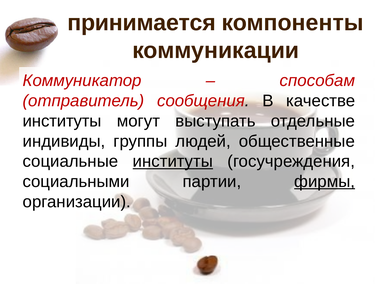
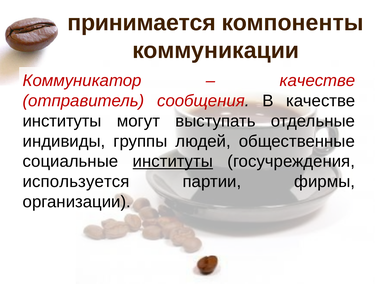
способам at (317, 80): способам -> качестве
социальными: социальными -> используется
фирмы underline: present -> none
